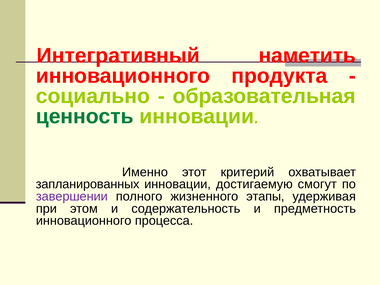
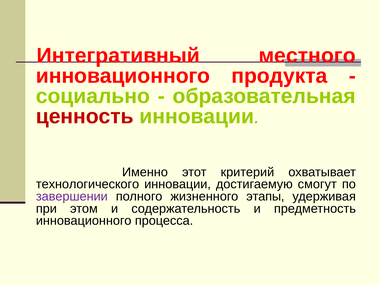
наметить: наметить -> местного
ценность colour: green -> red
запланированных: запланированных -> технологического
